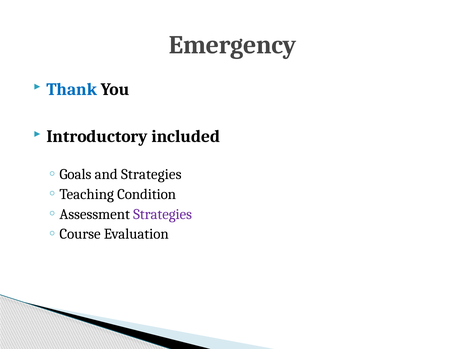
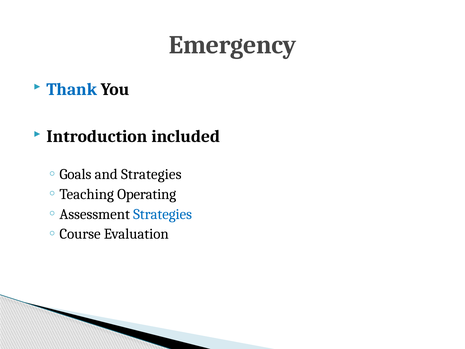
Introductory: Introductory -> Introduction
Condition: Condition -> Operating
Strategies at (163, 214) colour: purple -> blue
